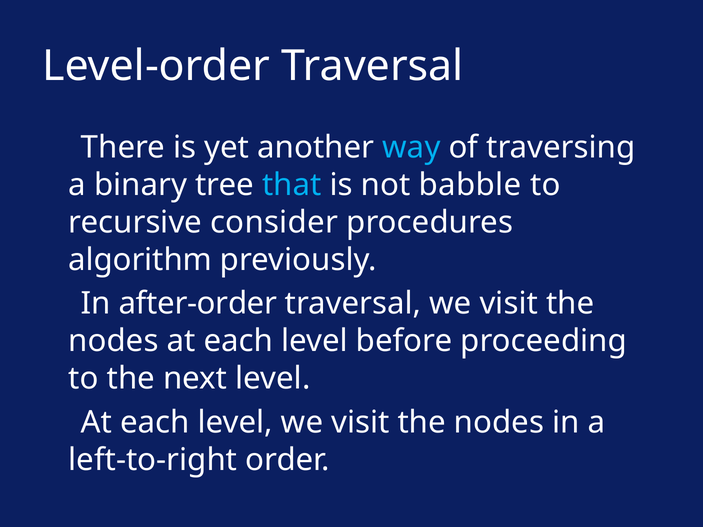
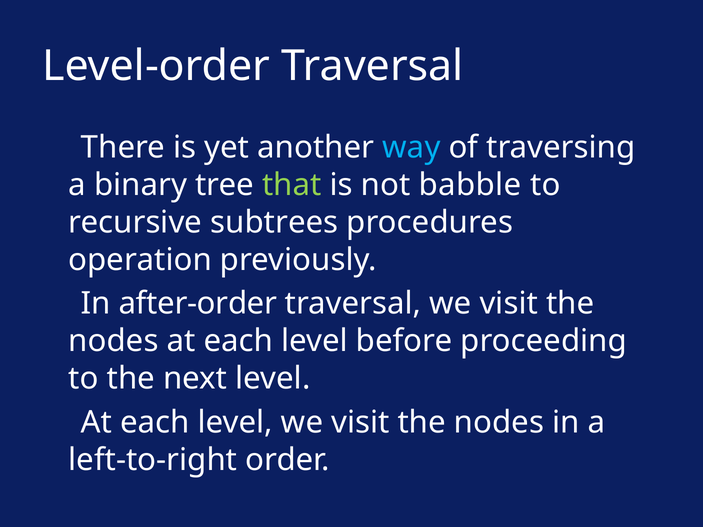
that colour: light blue -> light green
consider: consider -> subtrees
algorithm: algorithm -> operation
